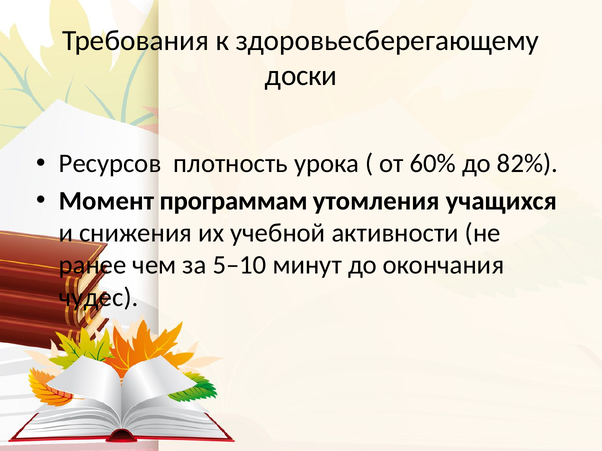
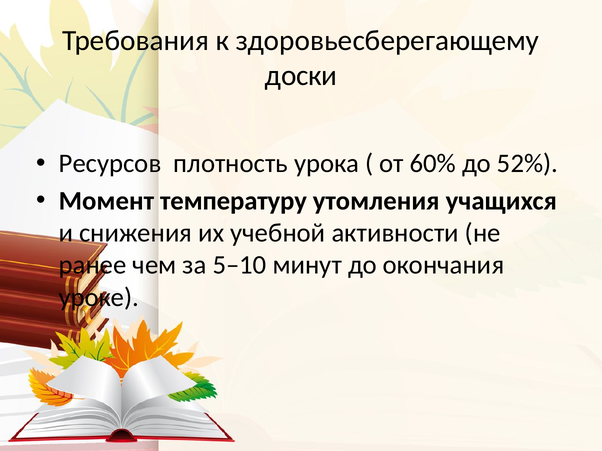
82%: 82% -> 52%
программам: программам -> температуру
чудес: чудес -> уроке
